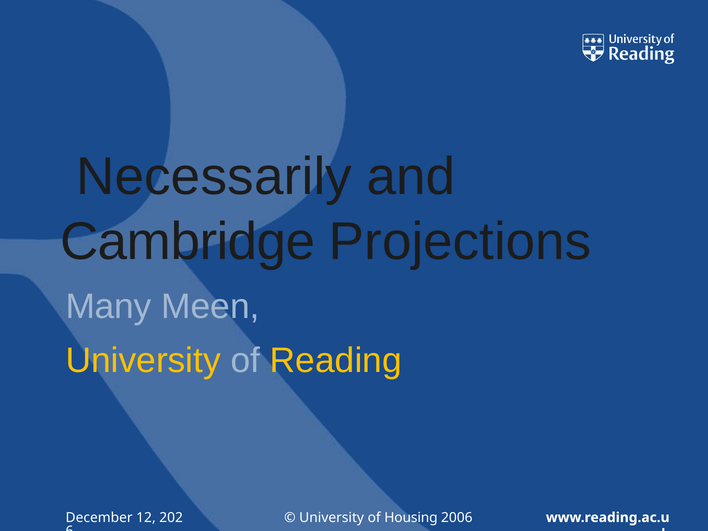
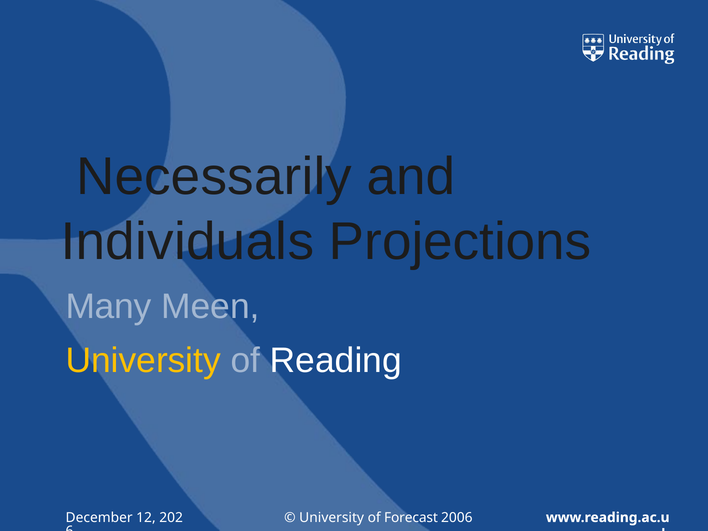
Cambridge: Cambridge -> Individuals
Reading colour: yellow -> white
Housing: Housing -> Forecast
